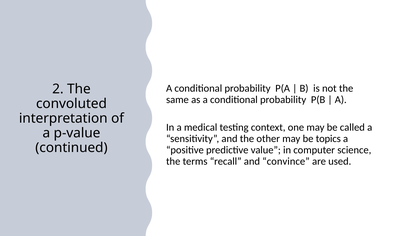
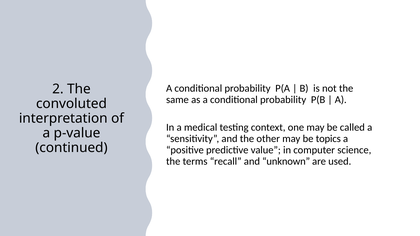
convince: convince -> unknown
